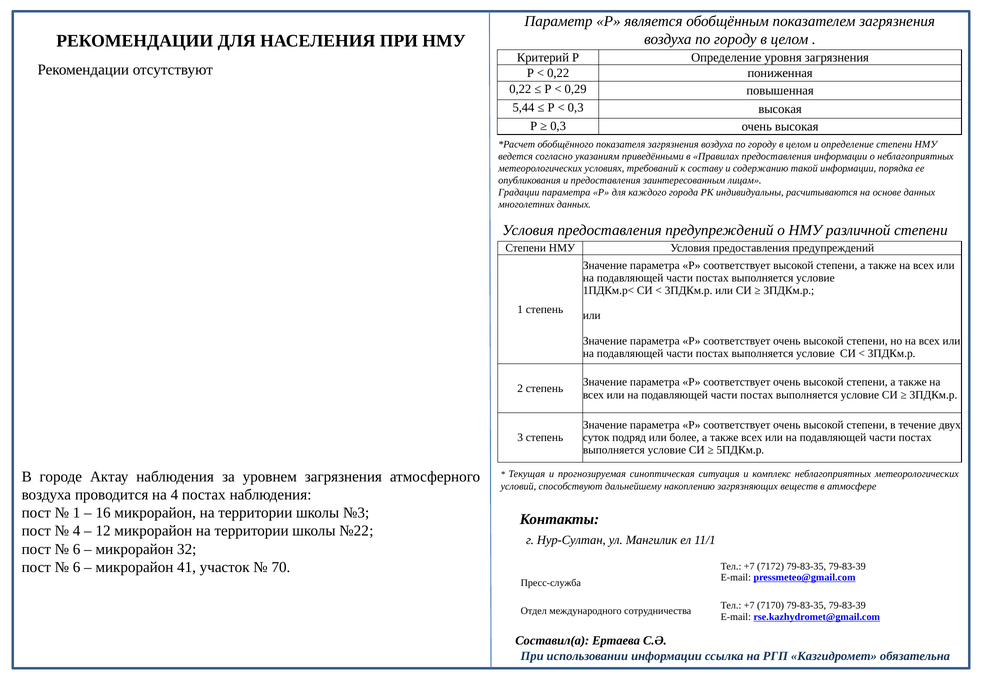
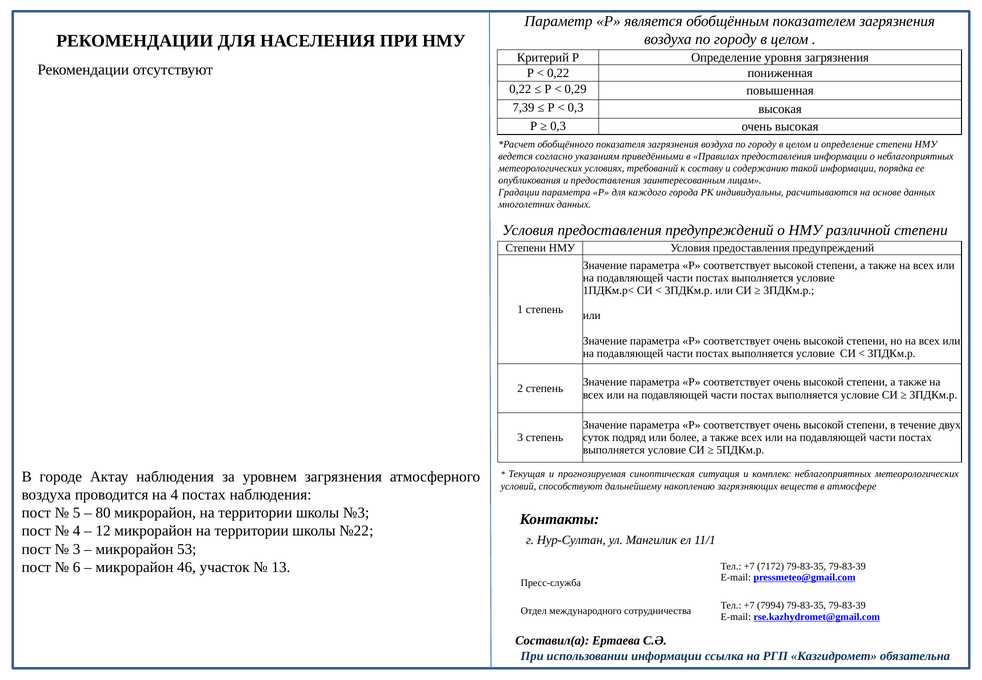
5,44: 5,44 -> 7,39
1 at (77, 513): 1 -> 5
16: 16 -> 80
6 at (77, 549): 6 -> 3
32: 32 -> 53
41: 41 -> 46
70: 70 -> 13
7170: 7170 -> 7994
